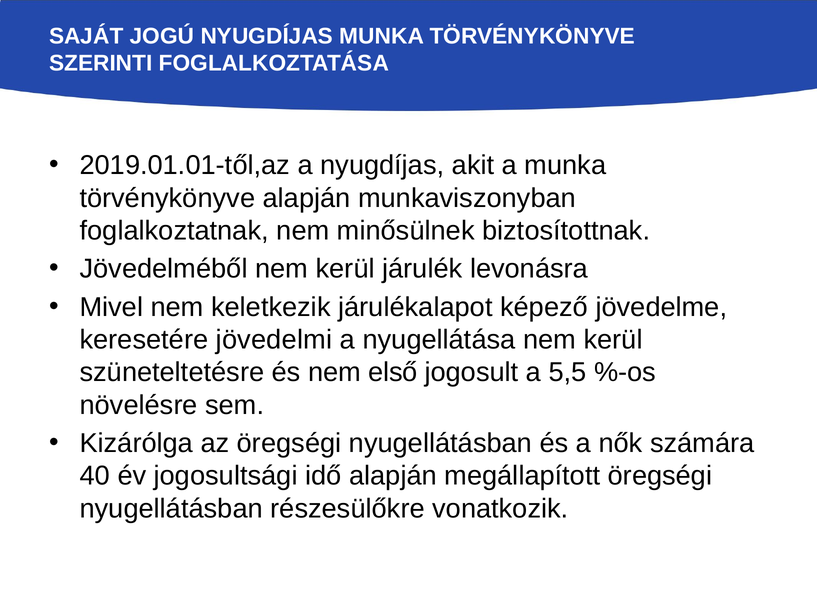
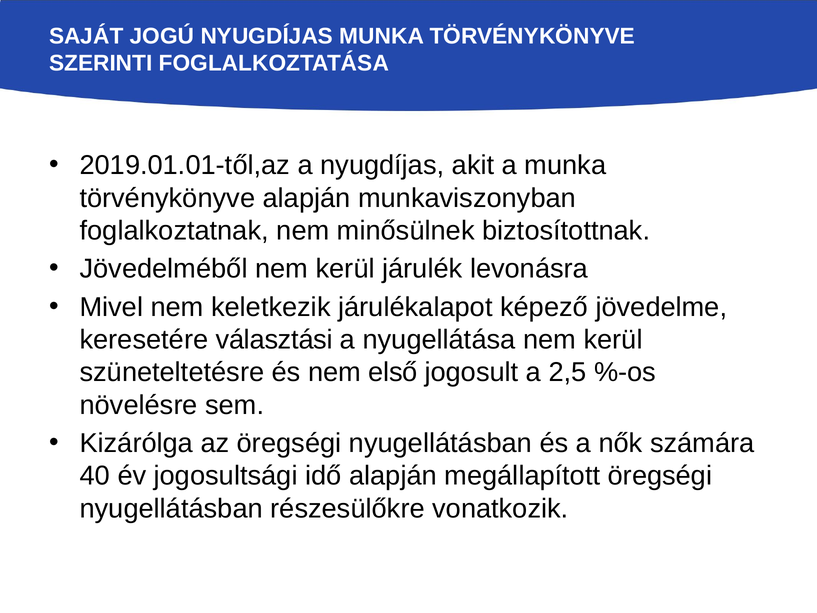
jövedelmi: jövedelmi -> választási
5,5: 5,5 -> 2,5
